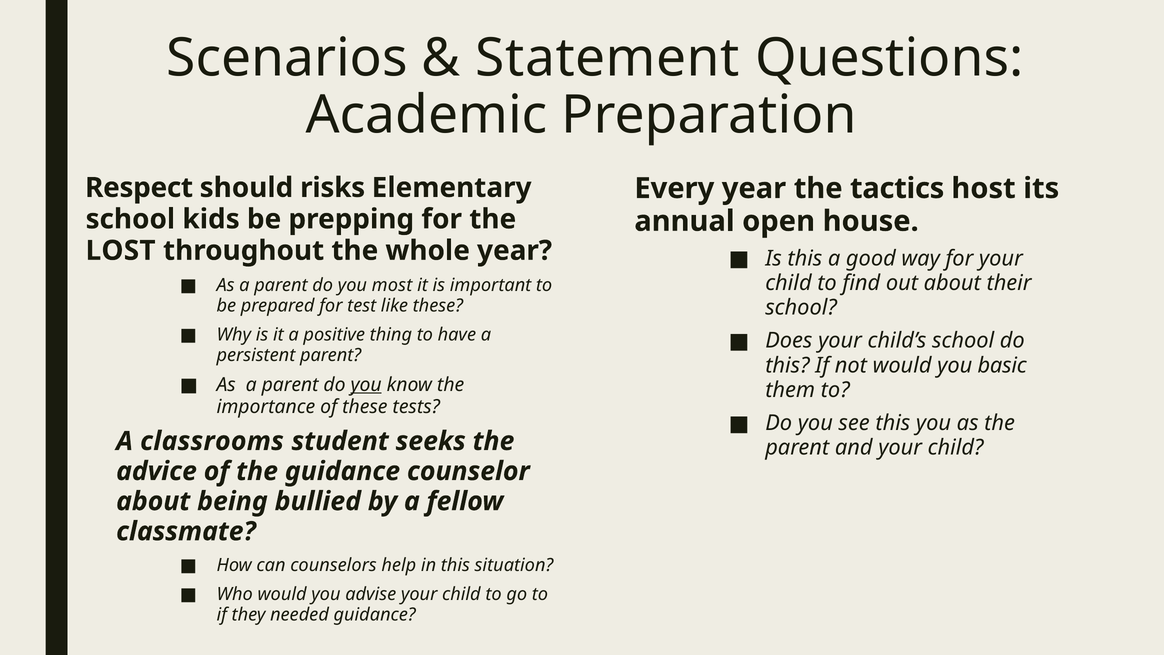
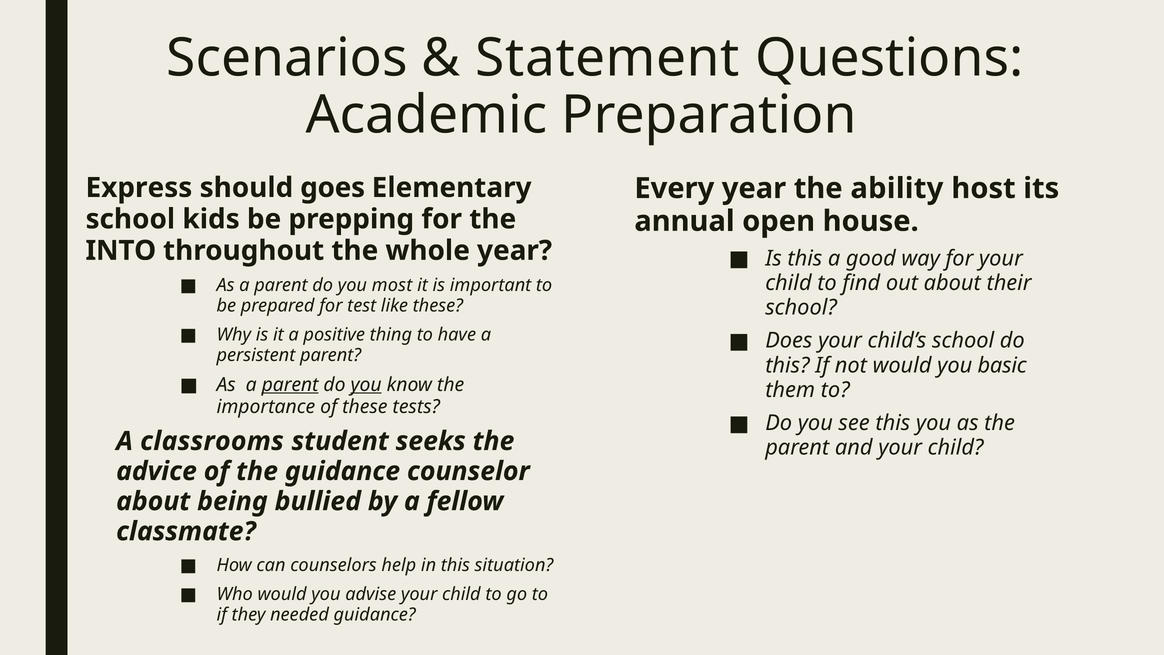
Respect: Respect -> Express
risks: risks -> goes
tactics: tactics -> ability
LOST: LOST -> INTO
parent at (290, 385) underline: none -> present
